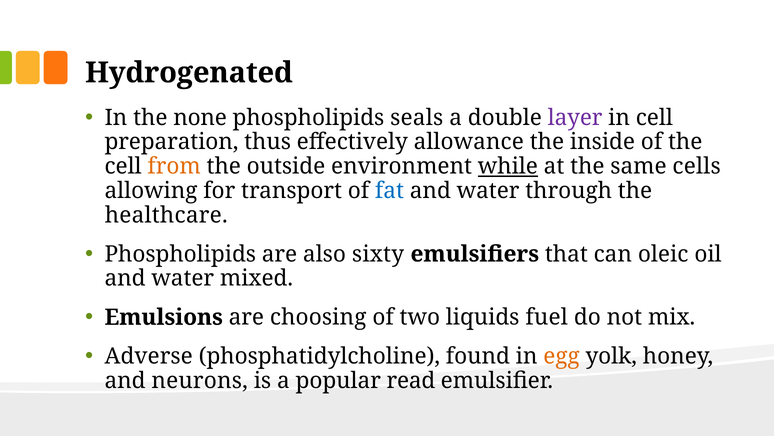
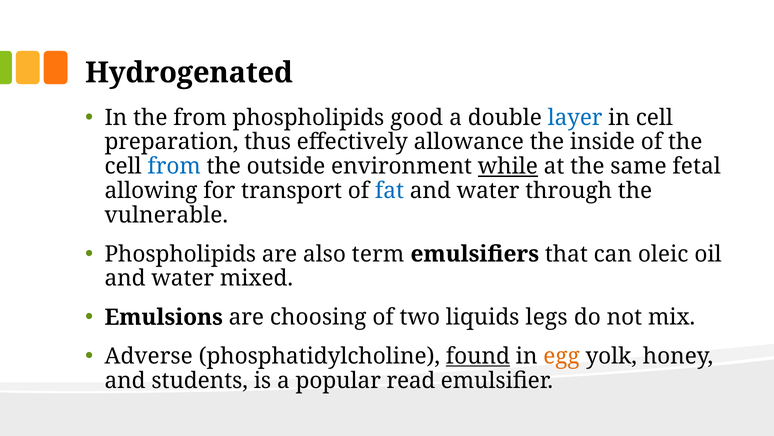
the none: none -> from
seals: seals -> good
layer colour: purple -> blue
from at (174, 166) colour: orange -> blue
cells: cells -> fetal
healthcare: healthcare -> vulnerable
sixty: sixty -> term
fuel: fuel -> legs
found underline: none -> present
neurons: neurons -> students
